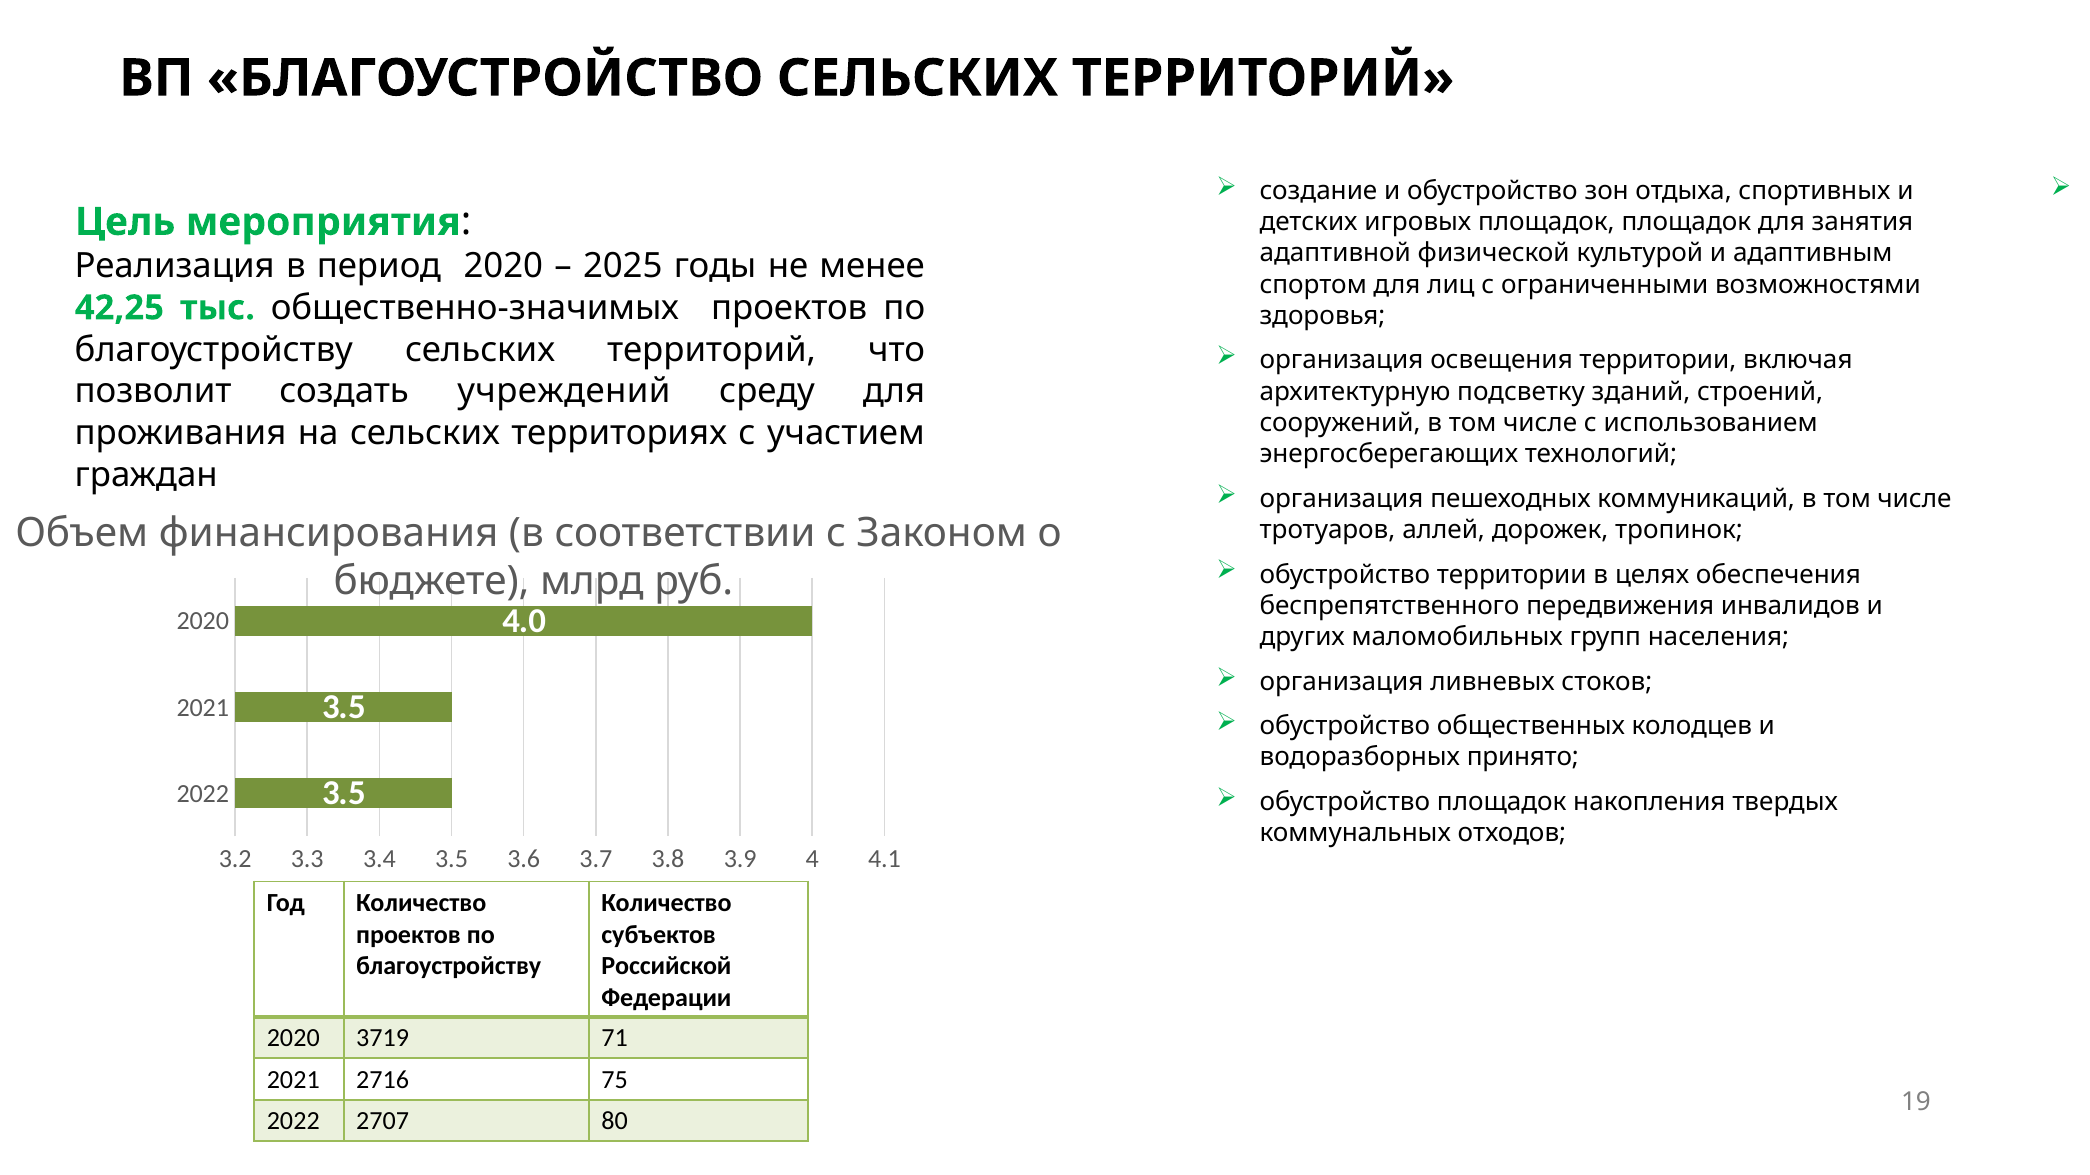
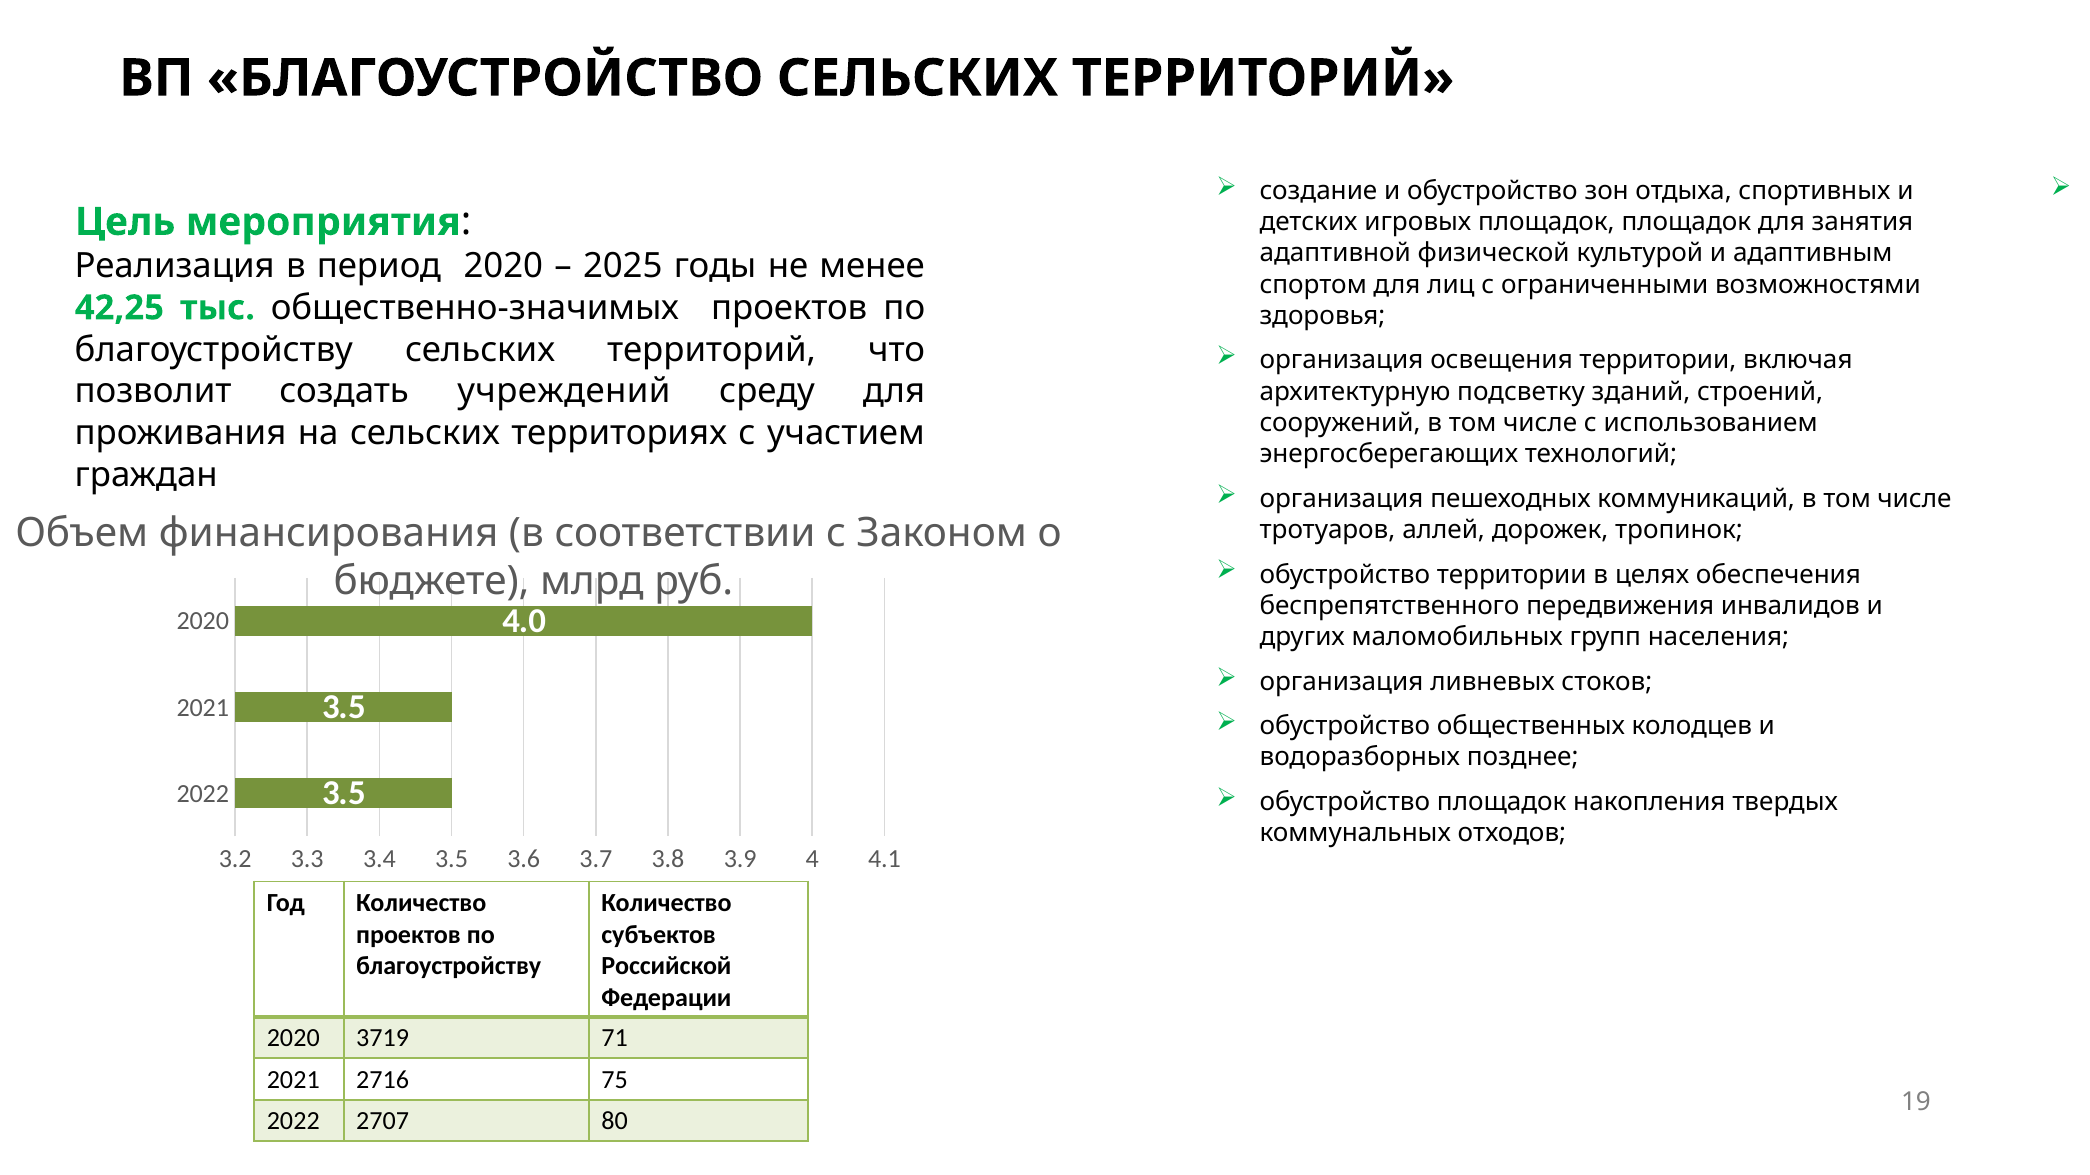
принято: принято -> позднее
